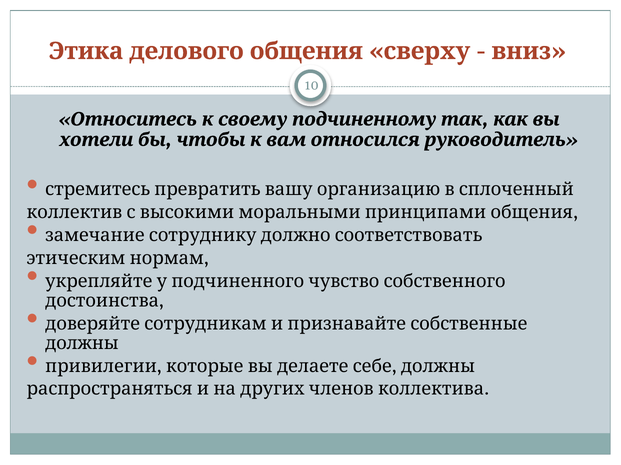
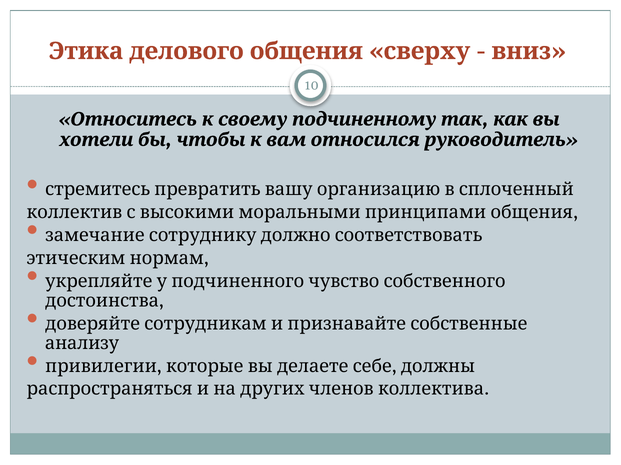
должны at (82, 344): должны -> анализу
